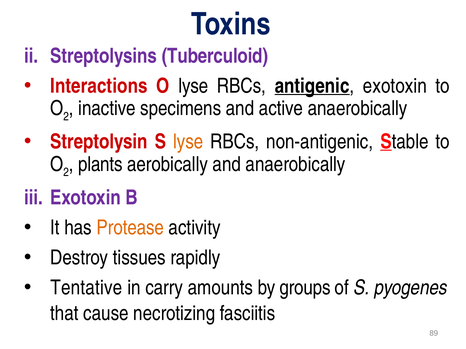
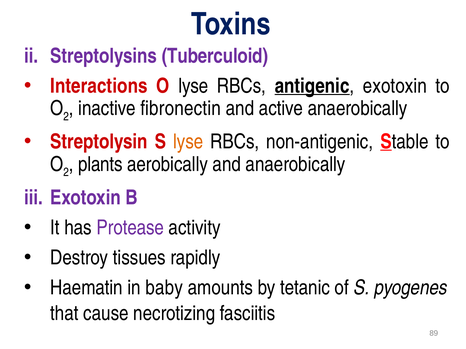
specimens: specimens -> fibronectin
Protease colour: orange -> purple
Tentative: Tentative -> Haematin
carry: carry -> baby
groups: groups -> tetanic
